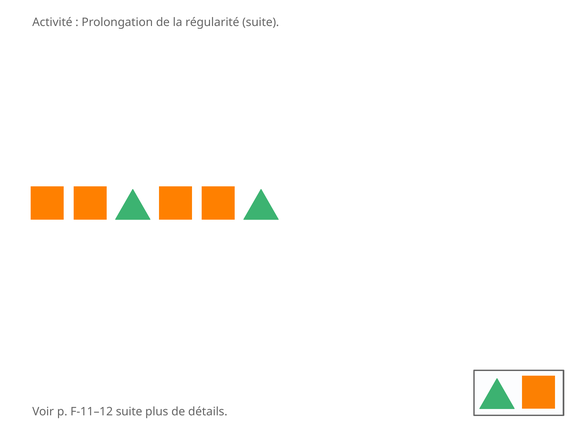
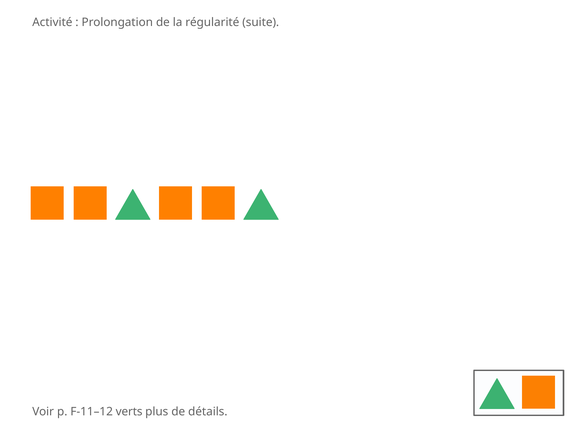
F-11–12 suite: suite -> verts
